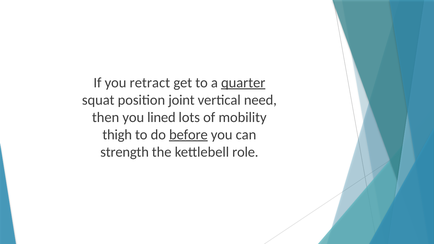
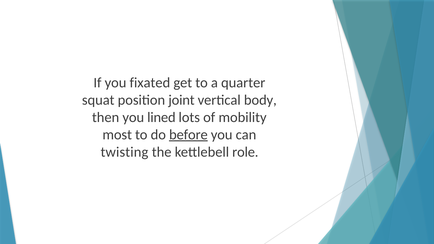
retract: retract -> fixated
quarter underline: present -> none
need: need -> body
thigh: thigh -> most
strength: strength -> twisting
